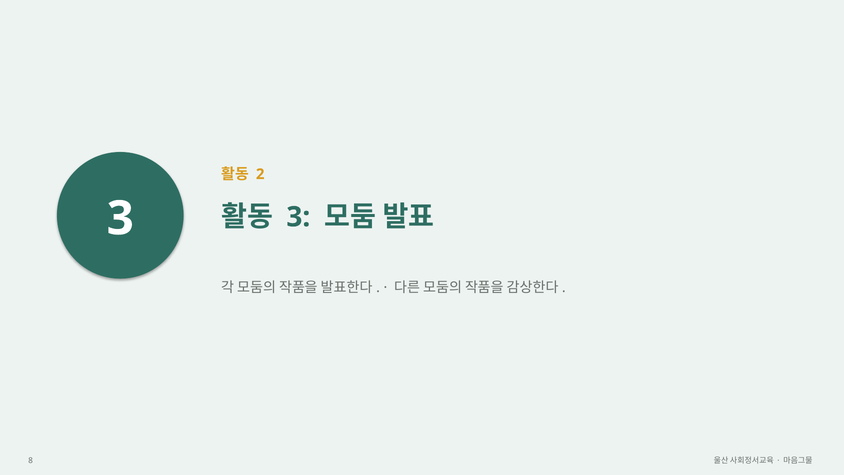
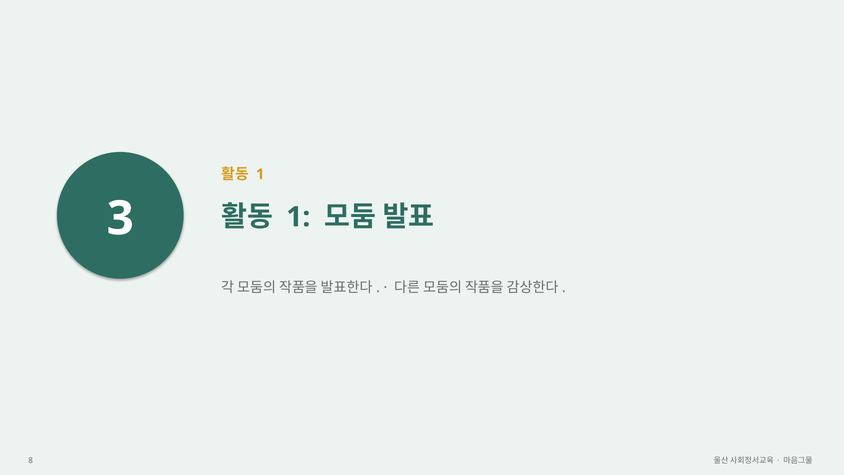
2 at (260, 174): 2 -> 1
3 at (298, 217): 3 -> 1
